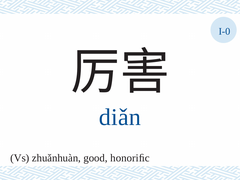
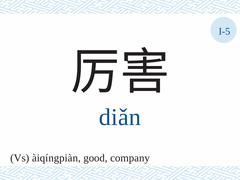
I-0: I-0 -> I-5
zhuǎnhuàn: zhuǎnhuàn -> àiqíngpiàn
honoriﬁc: honoriﬁc -> company
